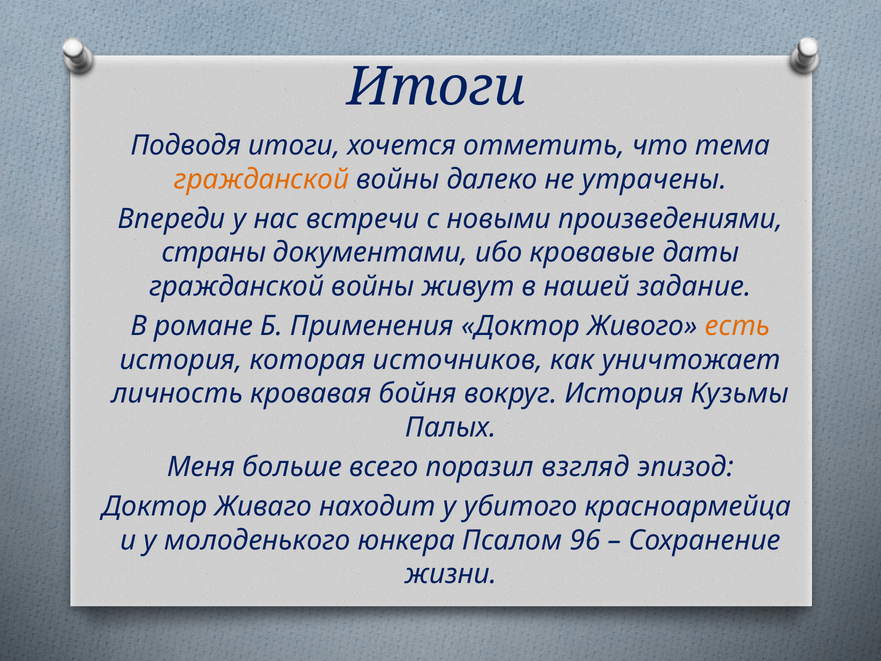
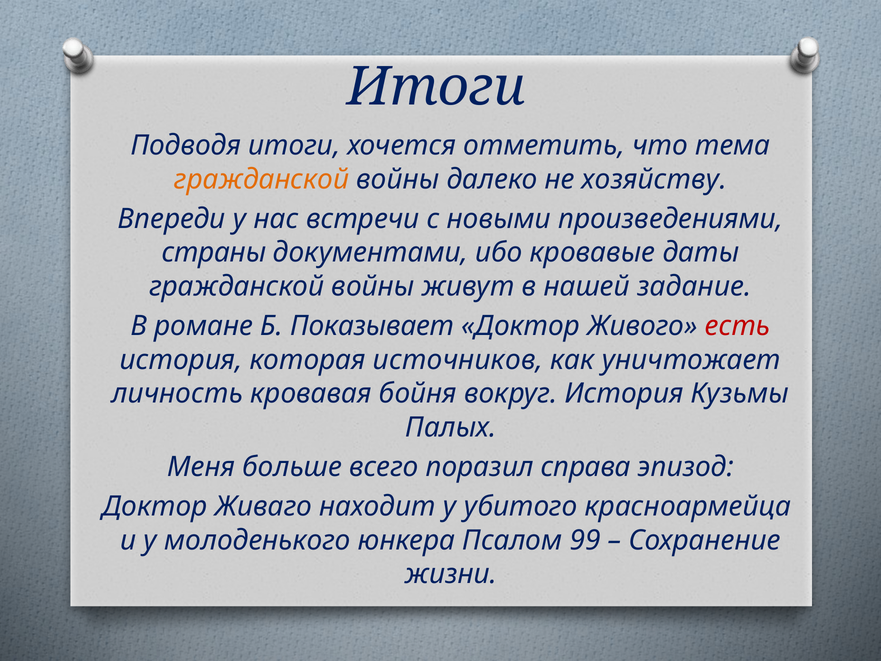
утрачены: утрачены -> хозяйству
Применения: Применения -> Показывает
есть colour: orange -> red
взгляд: взгляд -> справа
96: 96 -> 99
